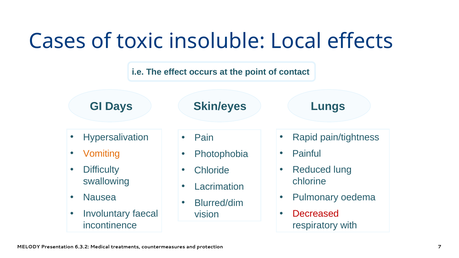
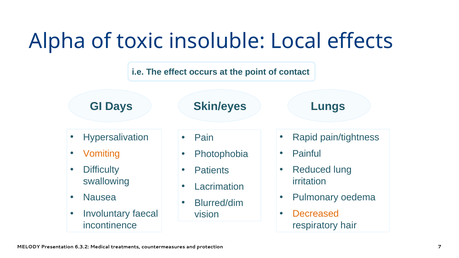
Cases: Cases -> Alpha
Chloride: Chloride -> Patients
chlorine: chlorine -> irritation
Decreased colour: red -> orange
with: with -> hair
